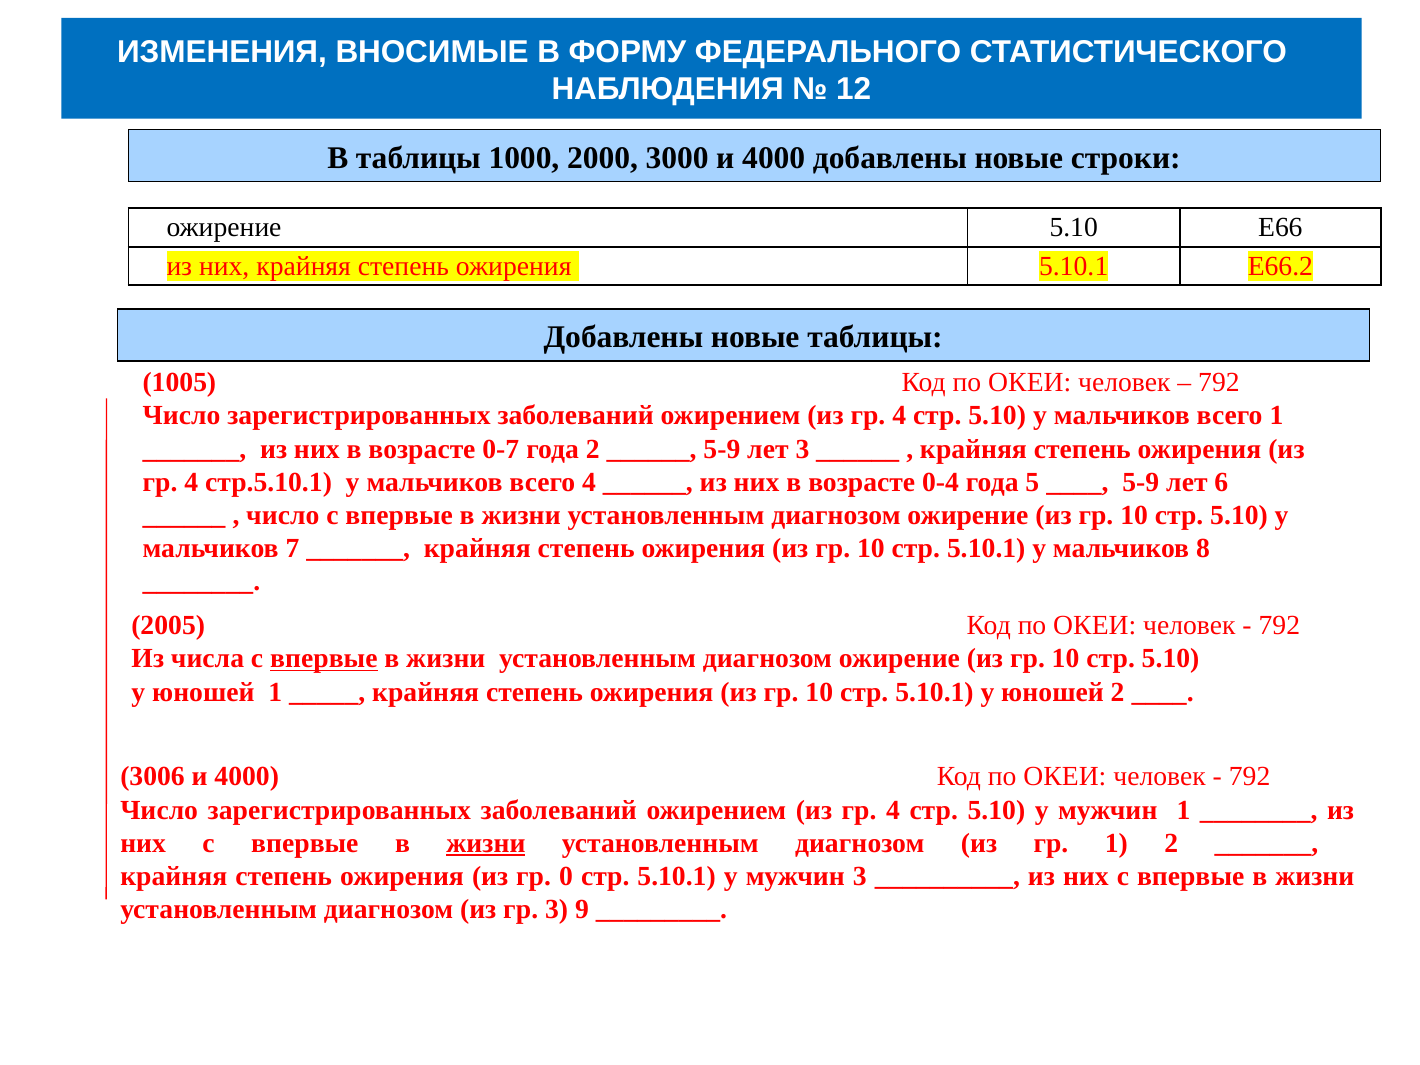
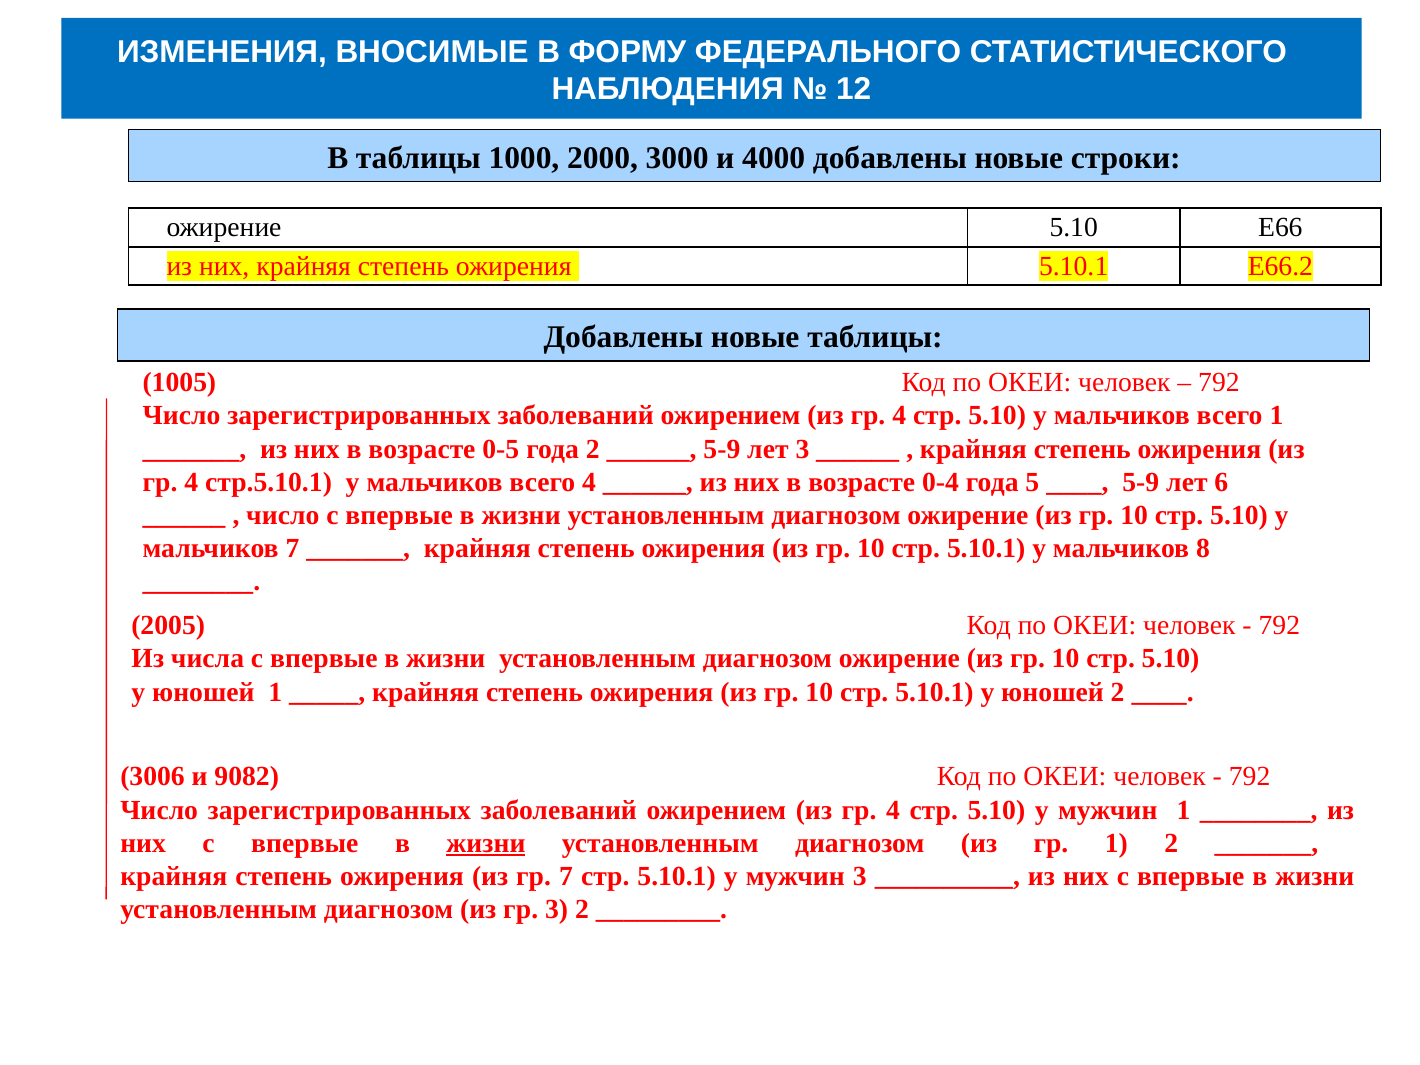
0-7: 0-7 -> 0-5
впервые at (324, 659) underline: present -> none
3006 и 4000: 4000 -> 9082
гр 0: 0 -> 7
3 9: 9 -> 2
